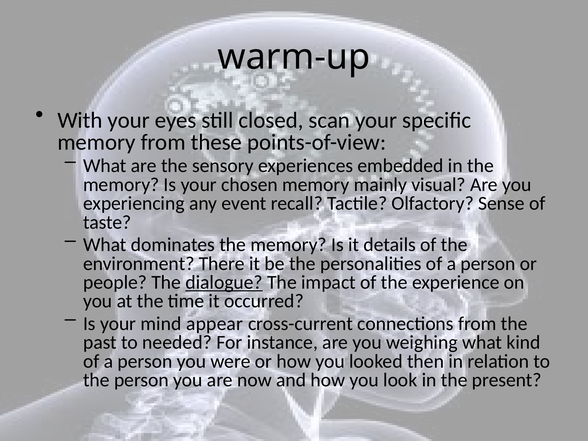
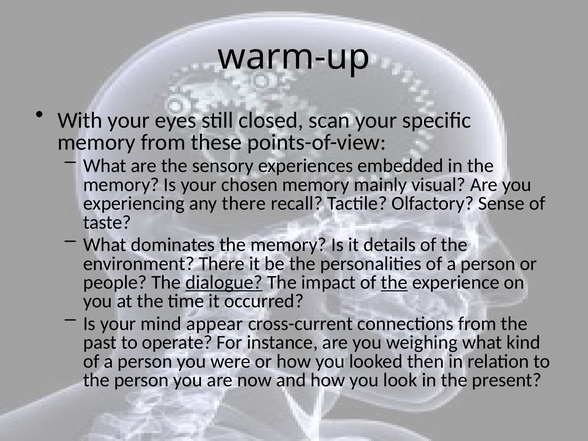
any event: event -> there
the at (394, 282) underline: none -> present
needed: needed -> operate
